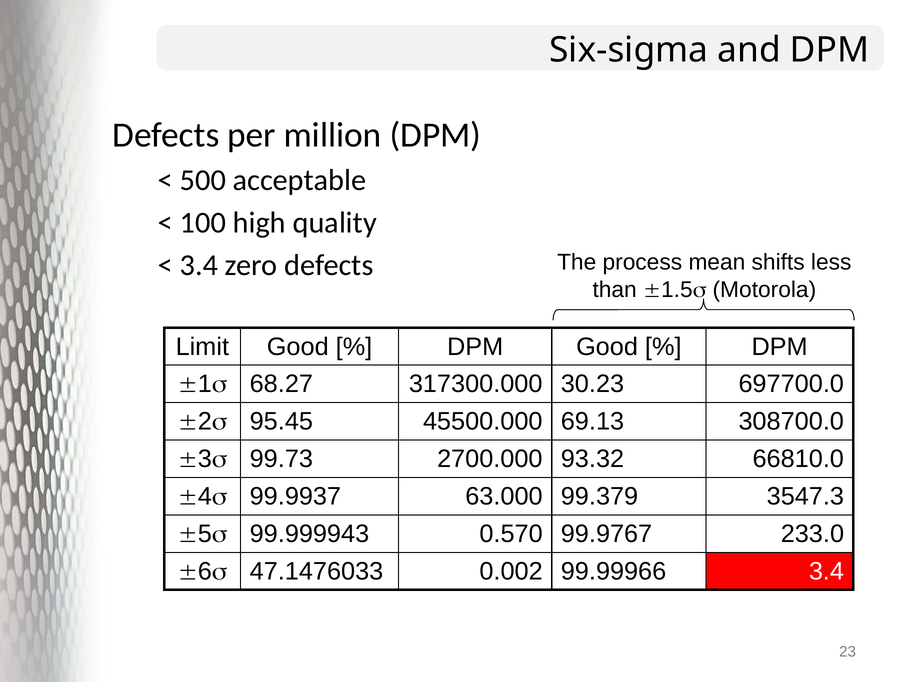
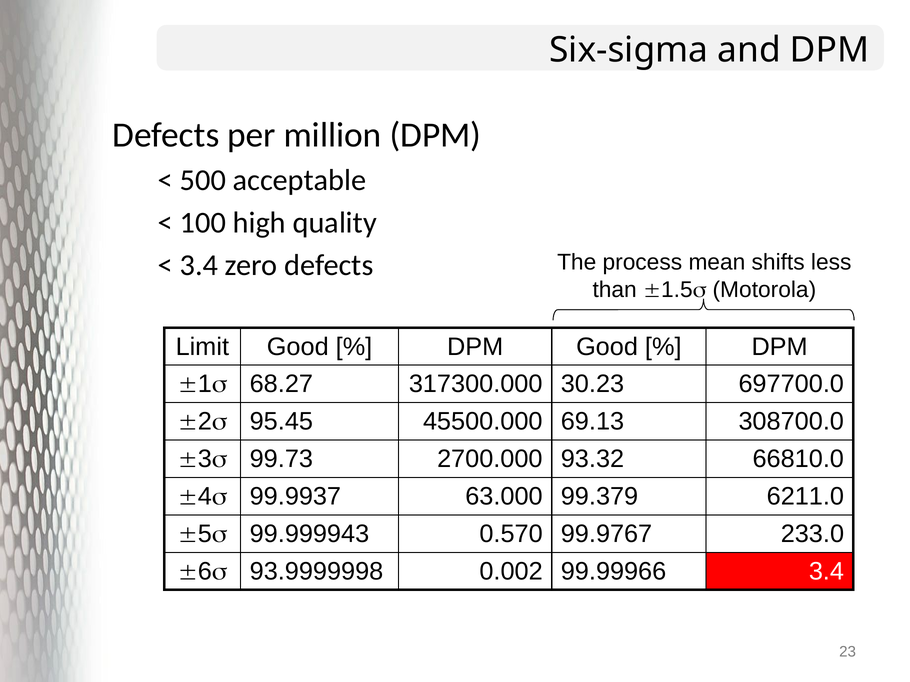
3547.3: 3547.3 -> 6211.0
47.1476033: 47.1476033 -> 93.9999998
